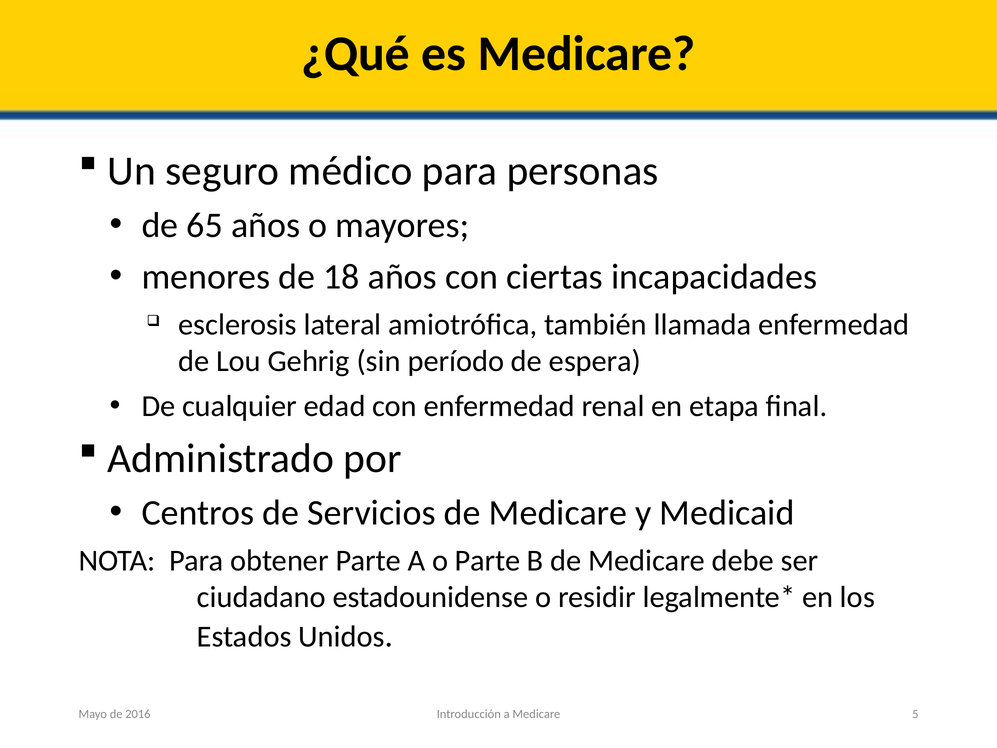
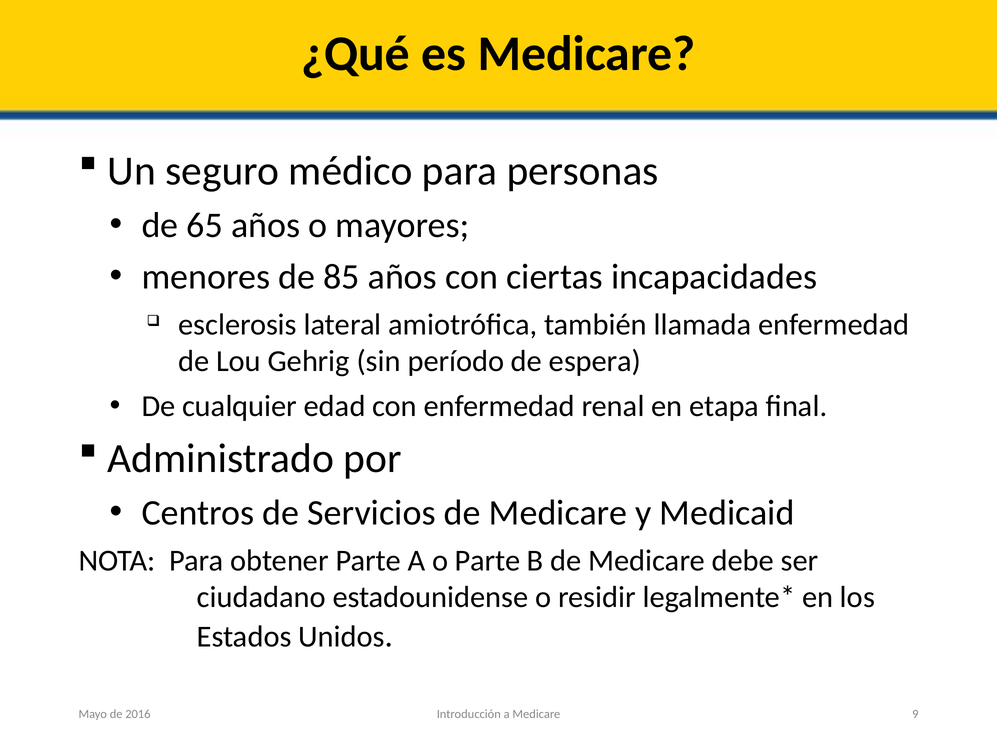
18: 18 -> 85
5: 5 -> 9
